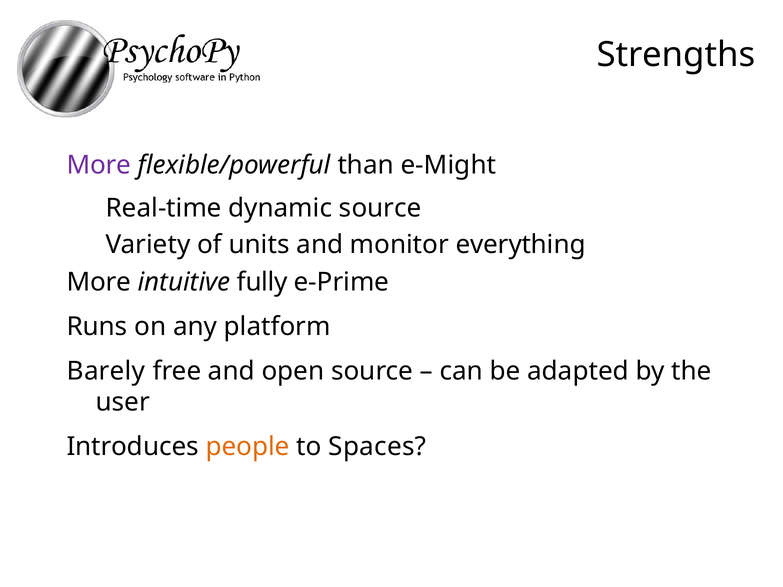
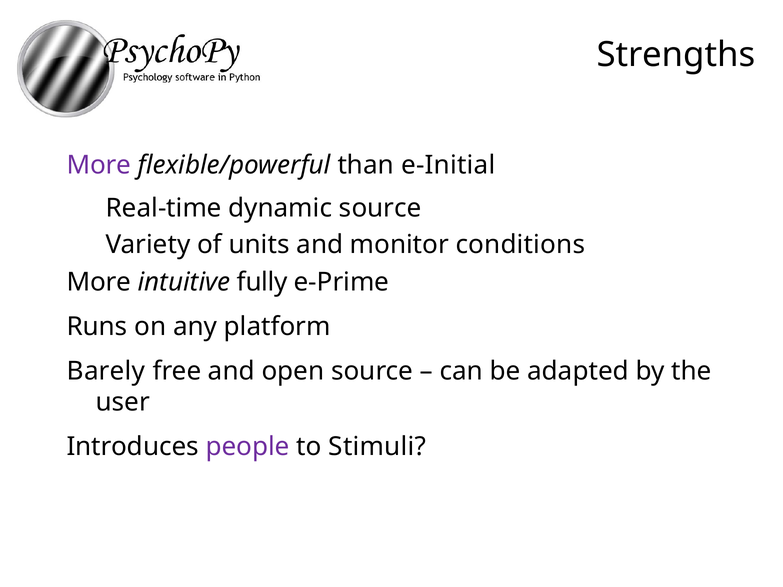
e-Might: e-Might -> e-Initial
everything: everything -> conditions
people colour: orange -> purple
Spaces: Spaces -> Stimuli
